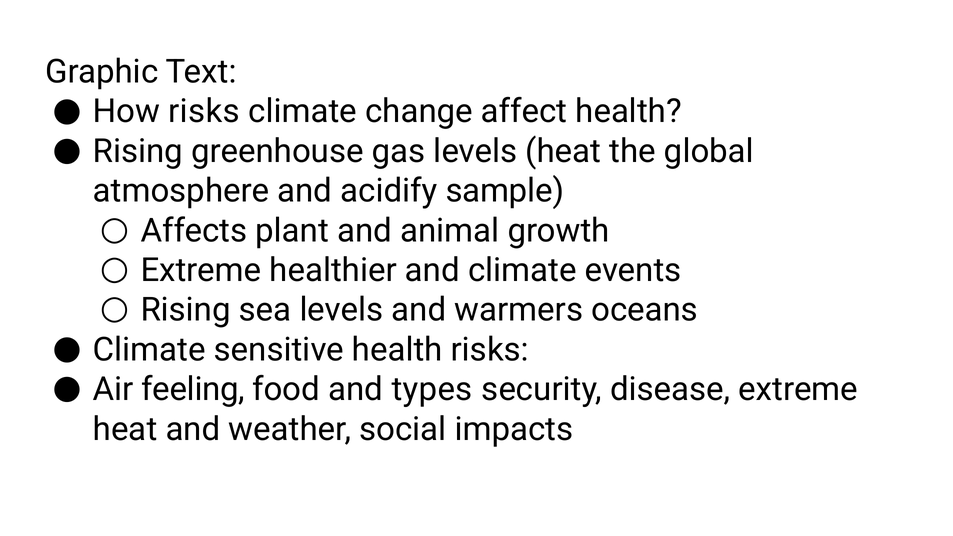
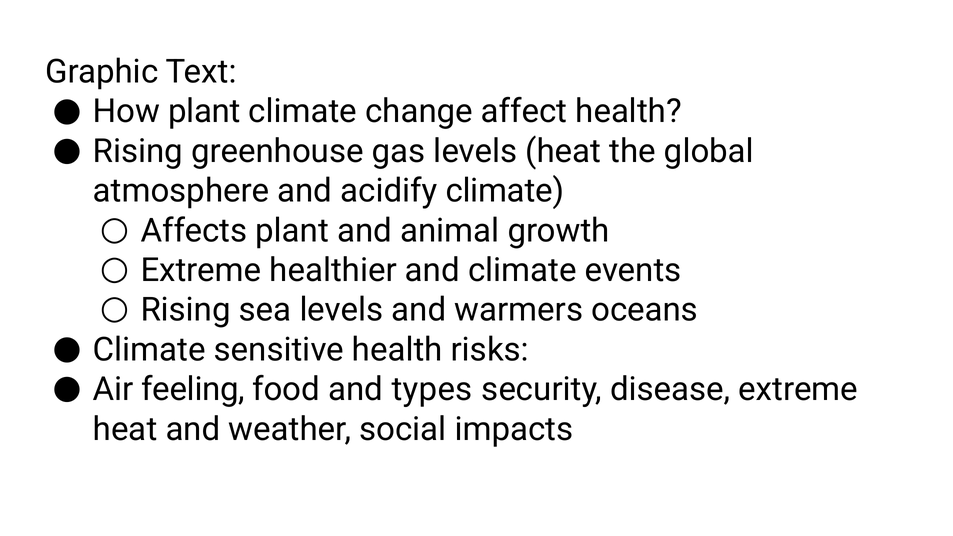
How risks: risks -> plant
acidify sample: sample -> climate
